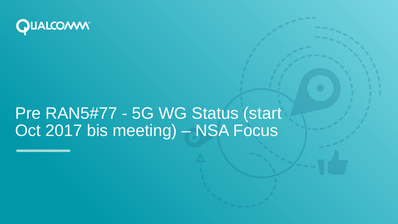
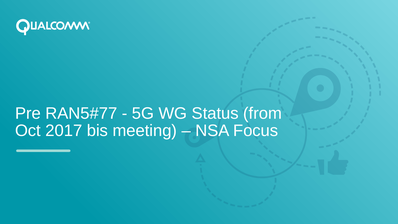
start: start -> from
